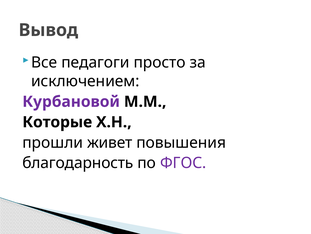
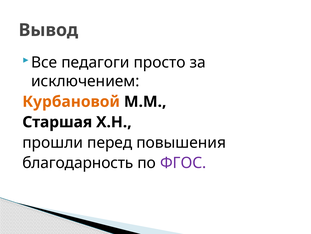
Курбановой colour: purple -> orange
Которые: Которые -> Старшая
живет: живет -> перед
